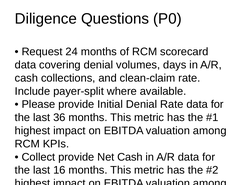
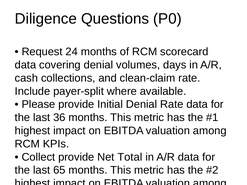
Net Cash: Cash -> Total
16: 16 -> 65
